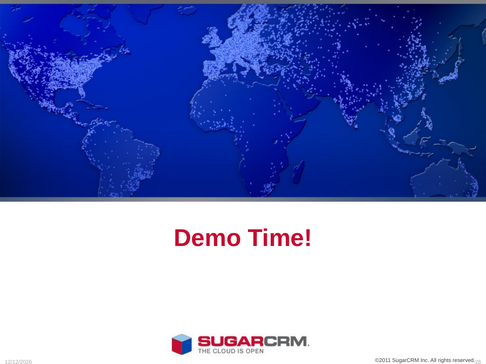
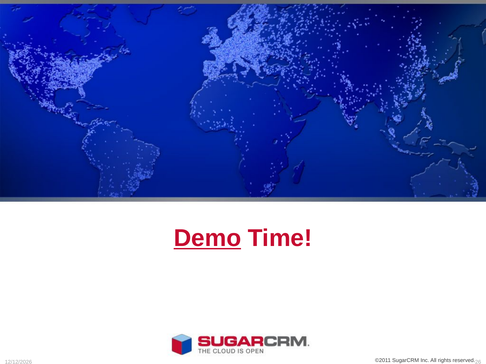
Demo underline: none -> present
